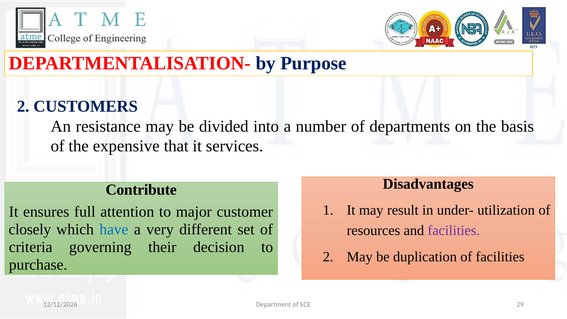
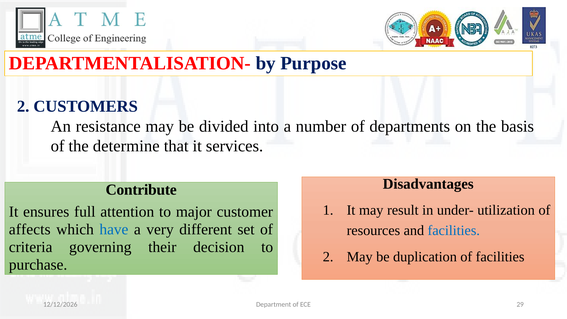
expensive: expensive -> determine
closely: closely -> affects
facilities at (454, 230) colour: purple -> blue
